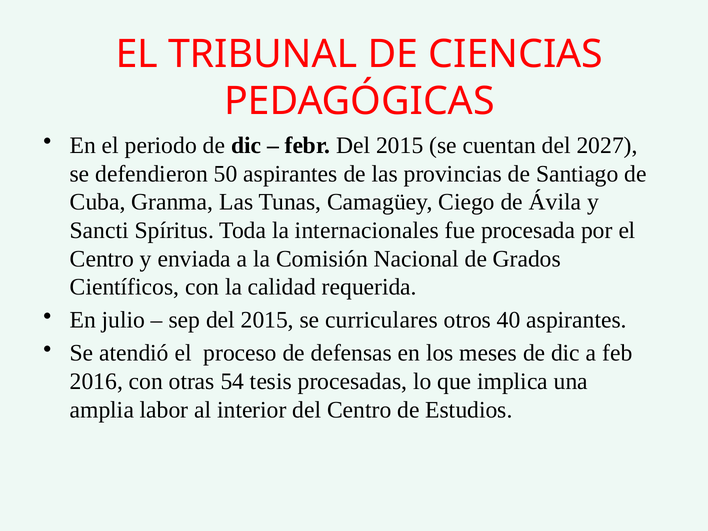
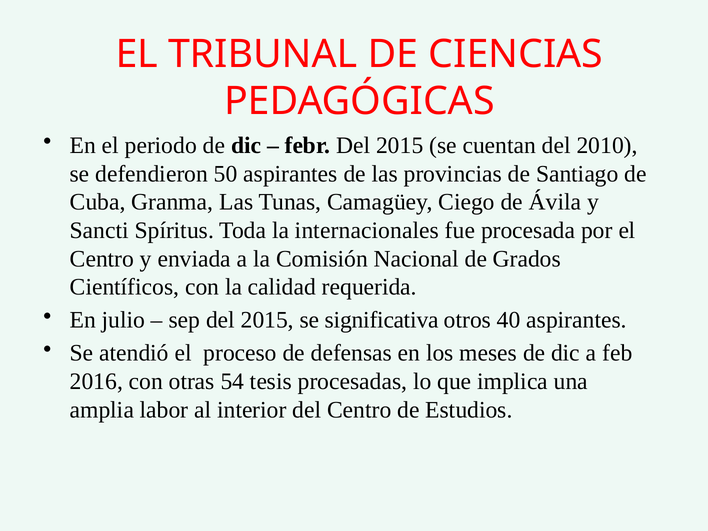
2027: 2027 -> 2010
curriculares: curriculares -> significativa
